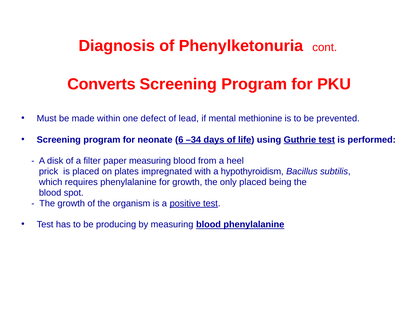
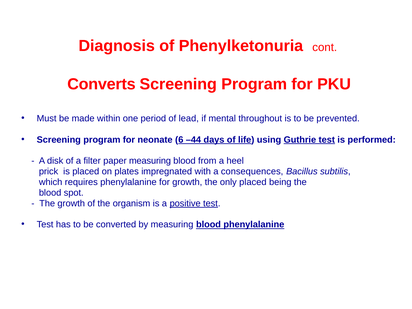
defect: defect -> period
methionine: methionine -> throughout
–34: –34 -> –44
hypothyroidism: hypothyroidism -> consequences
producing: producing -> converted
